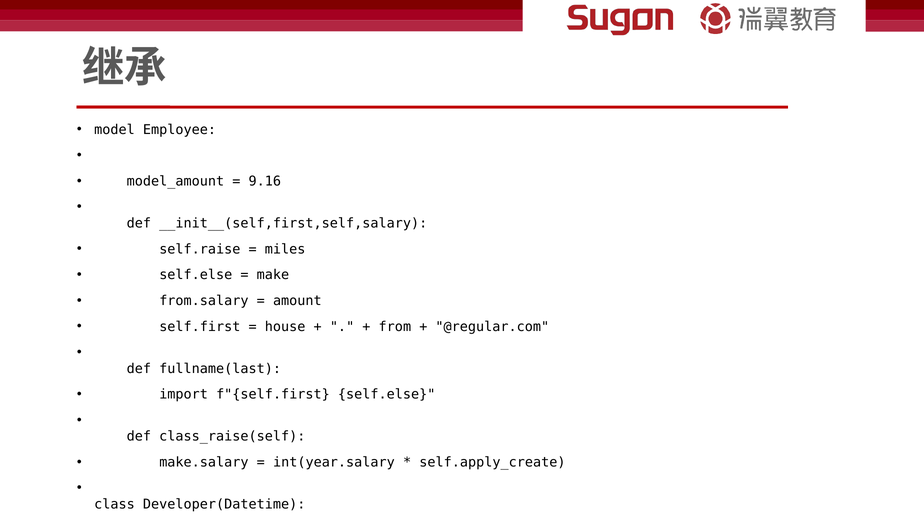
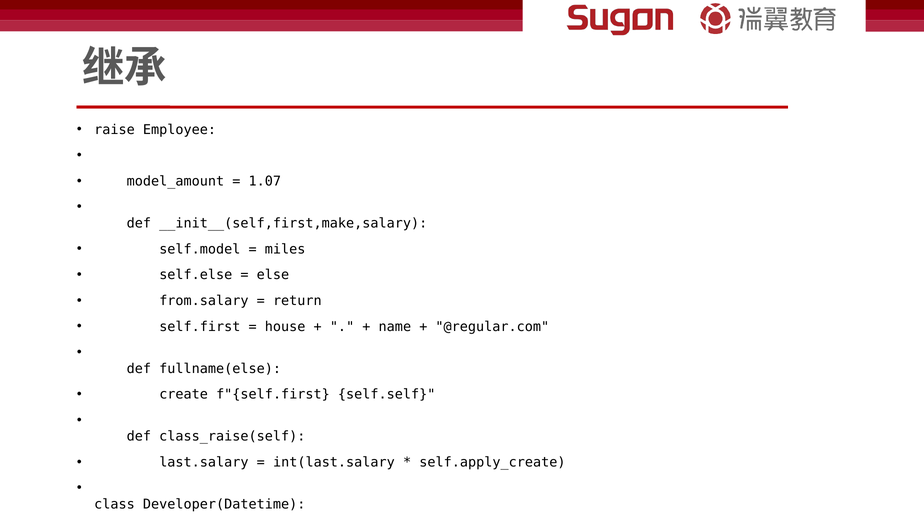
model: model -> raise
9.16: 9.16 -> 1.07
__init__(self,first,self,salary: __init__(self,first,self,salary -> __init__(self,first,make,salary
self.raise: self.raise -> self.model
make: make -> else
amount: amount -> return
from: from -> name
fullname(last: fullname(last -> fullname(else
import: import -> create
f"{self.first self.else: self.else -> self.self
make.salary: make.salary -> last.salary
int(year.salary: int(year.salary -> int(last.salary
